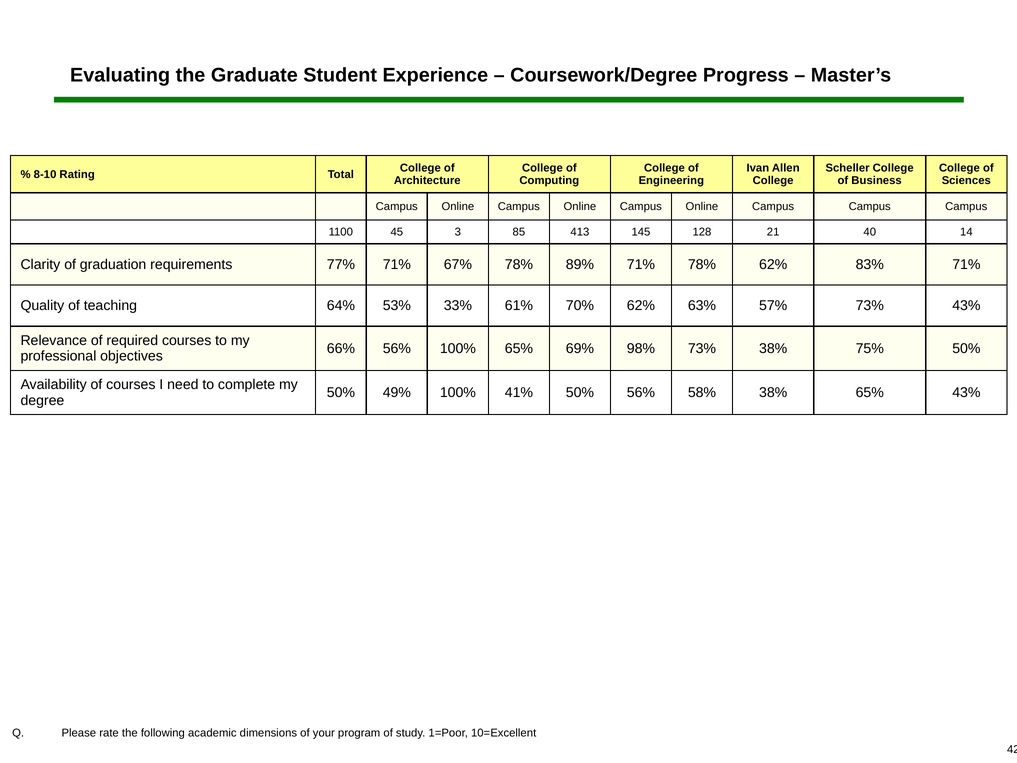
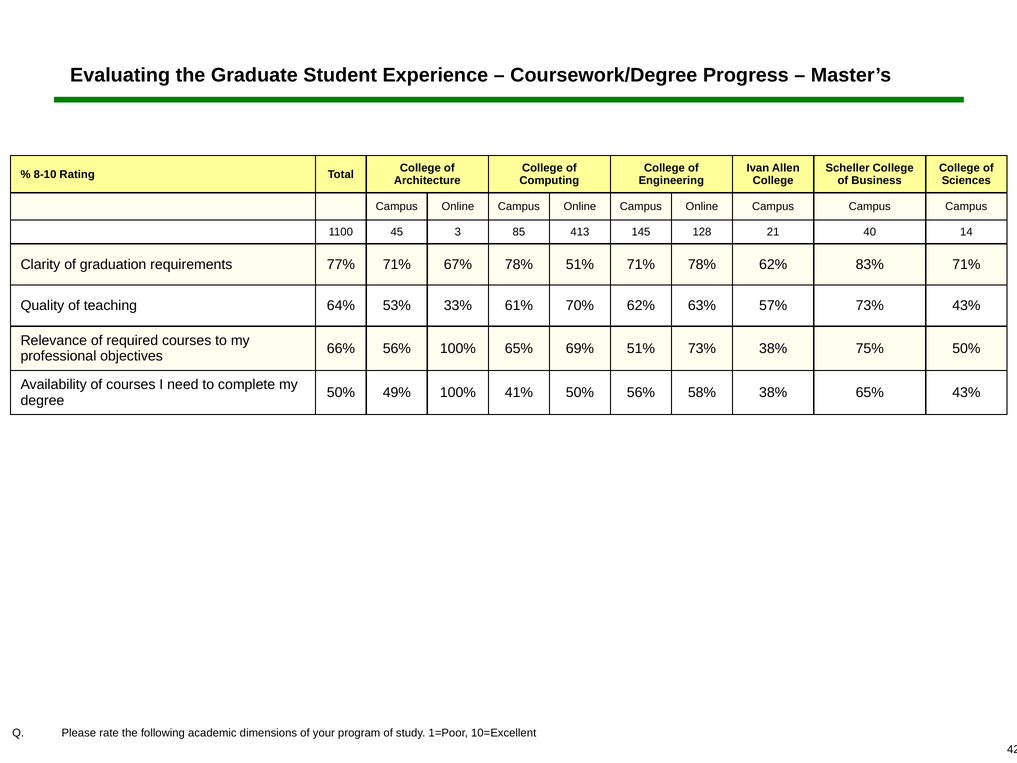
78% 89%: 89% -> 51%
69% 98%: 98% -> 51%
